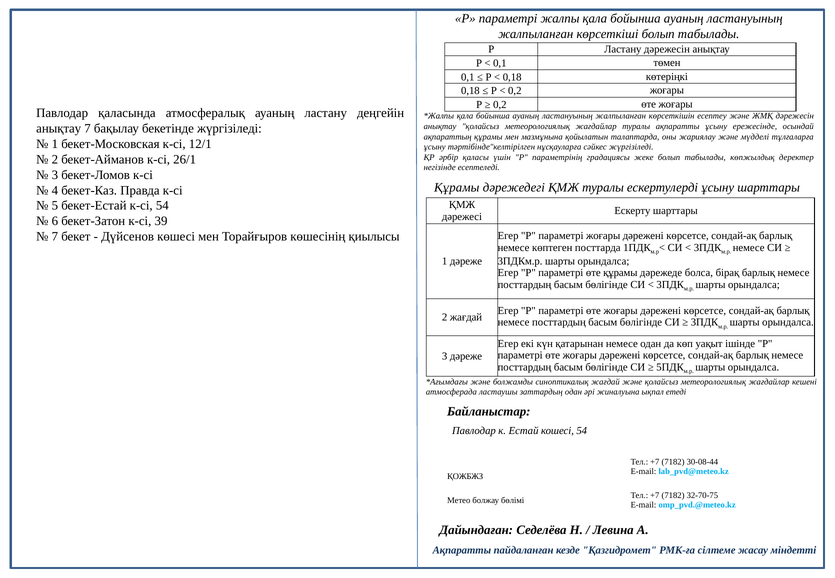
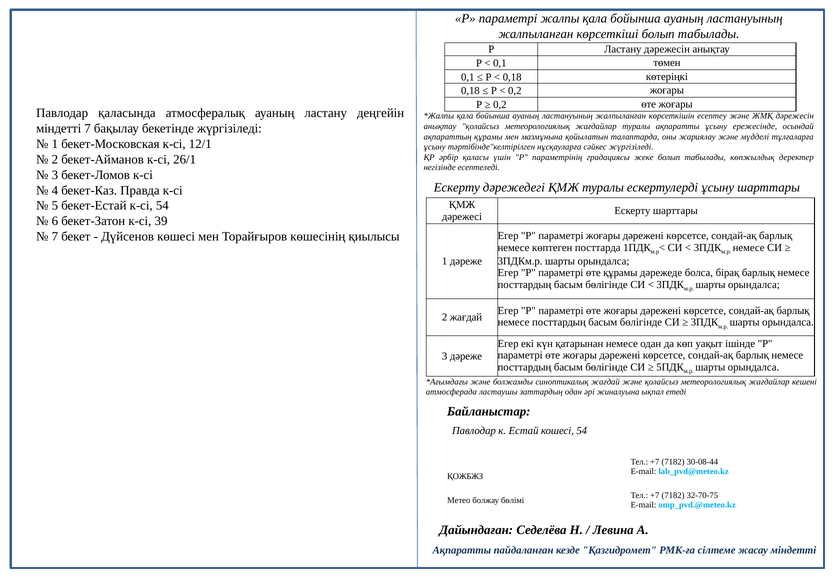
анықтау at (59, 129): анықтау -> міндетті
Құрамы at (457, 188): Құрамы -> Ескерту
